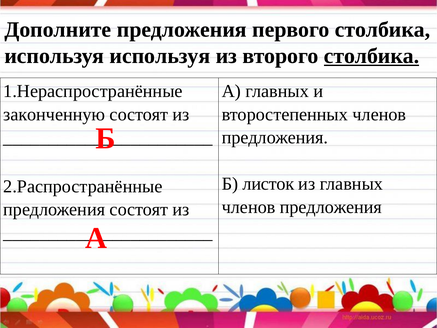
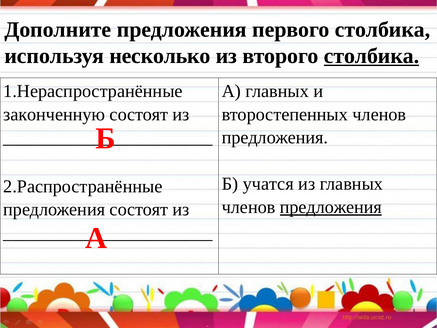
используя используя: используя -> несколько
листок: листок -> учатся
предложения at (331, 207) underline: none -> present
